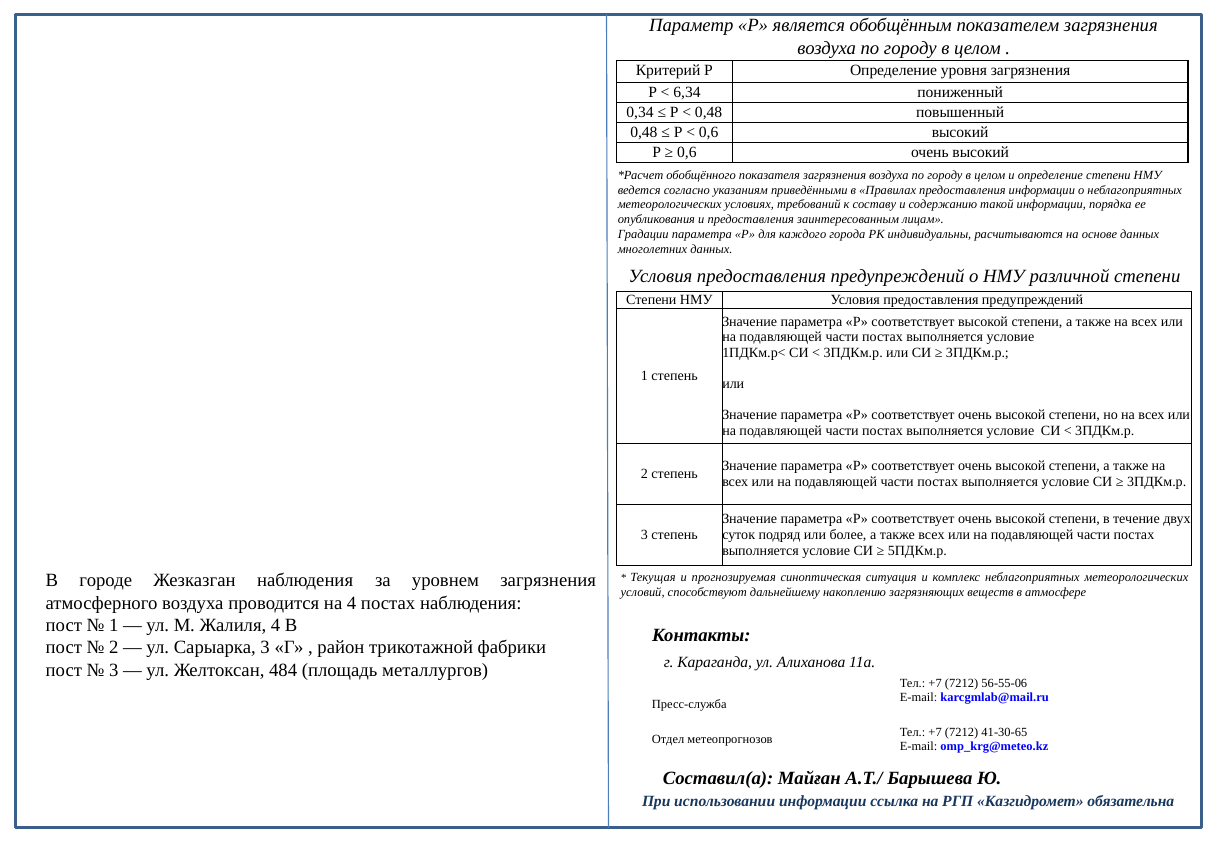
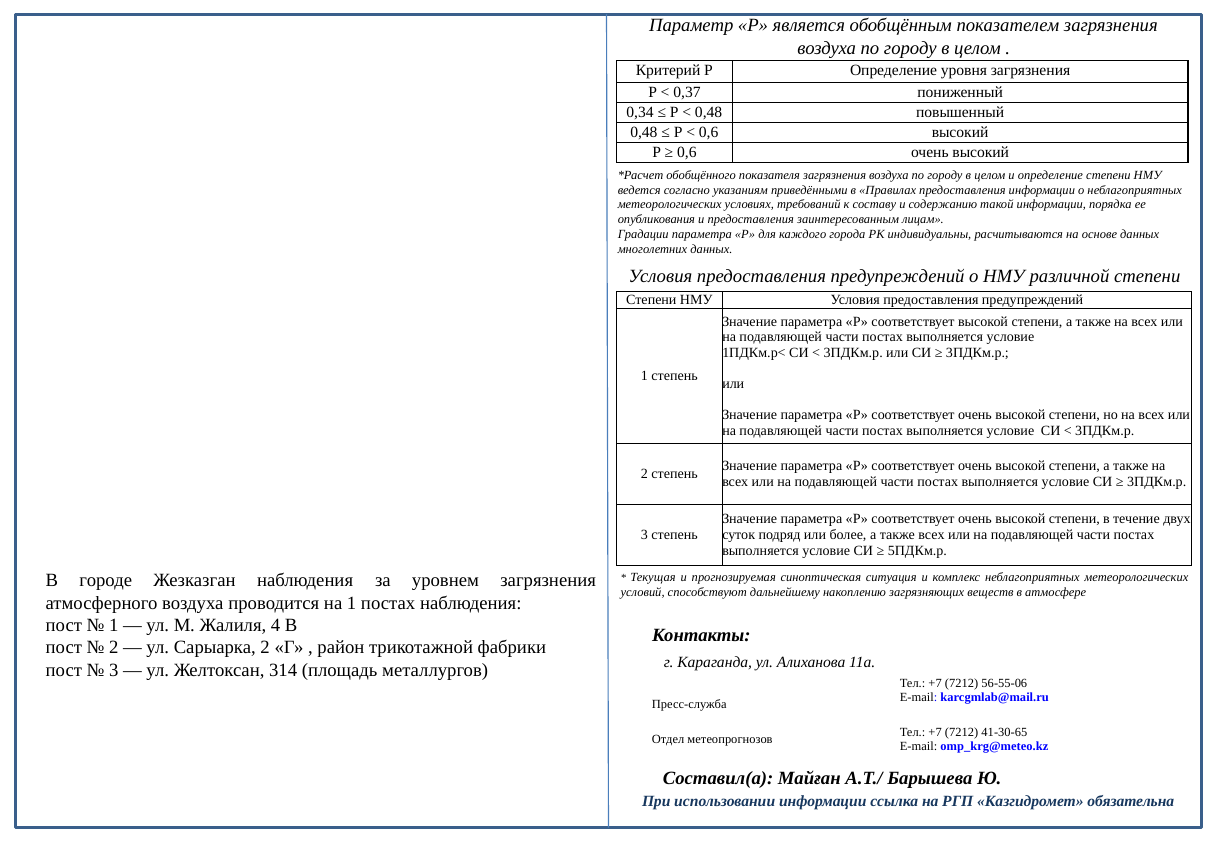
6,34: 6,34 -> 0,37
на 4: 4 -> 1
Сарыарка 3: 3 -> 2
484: 484 -> 314
